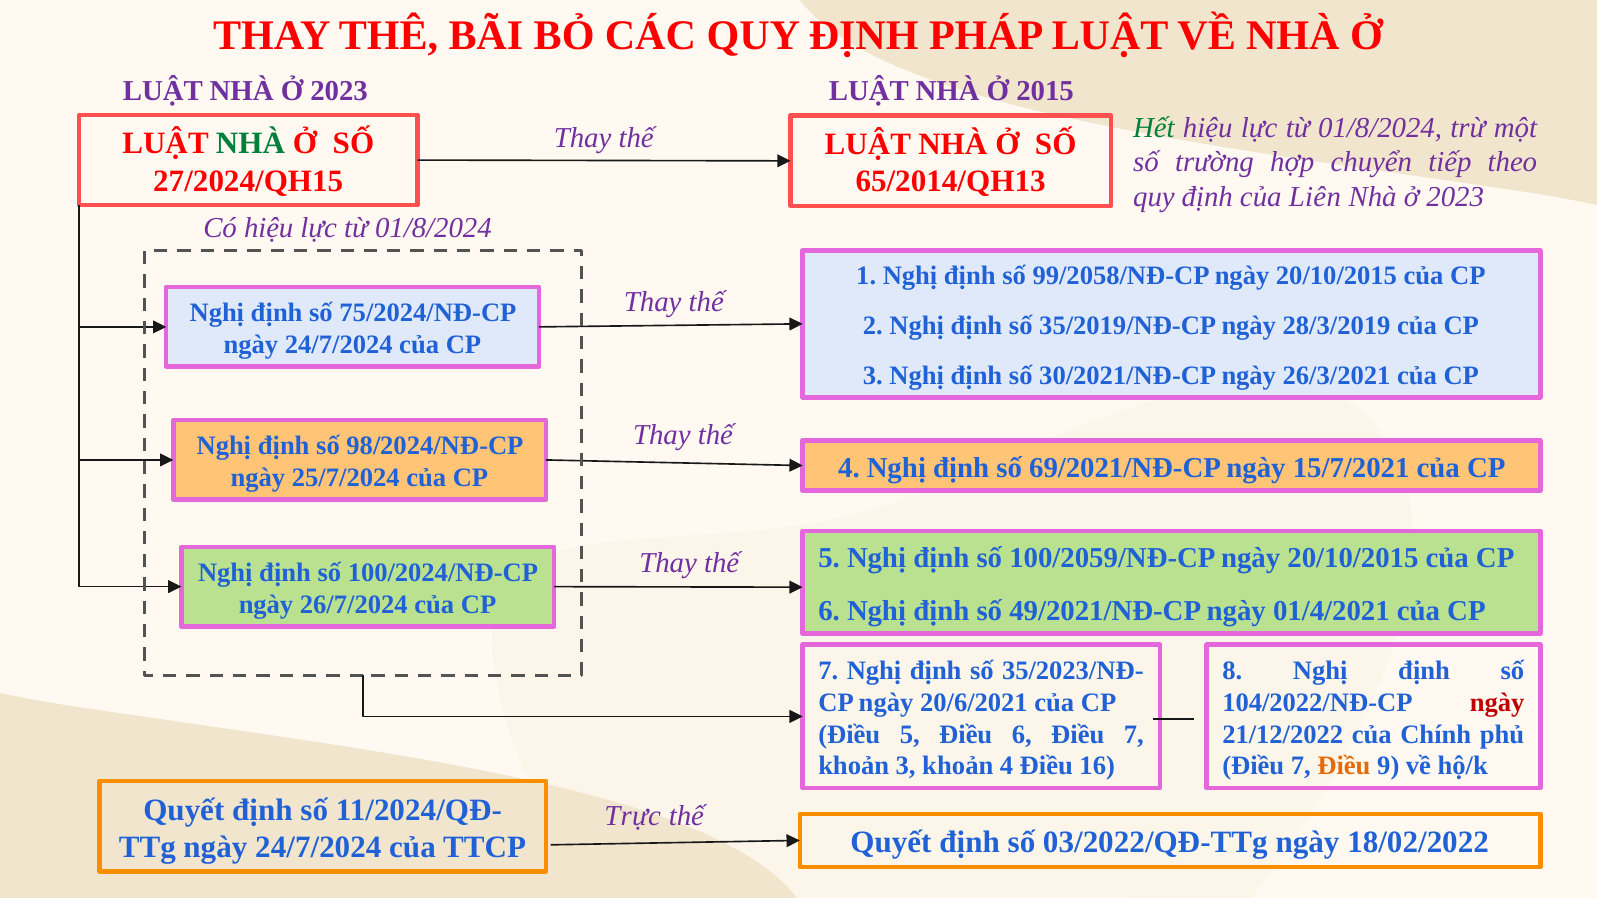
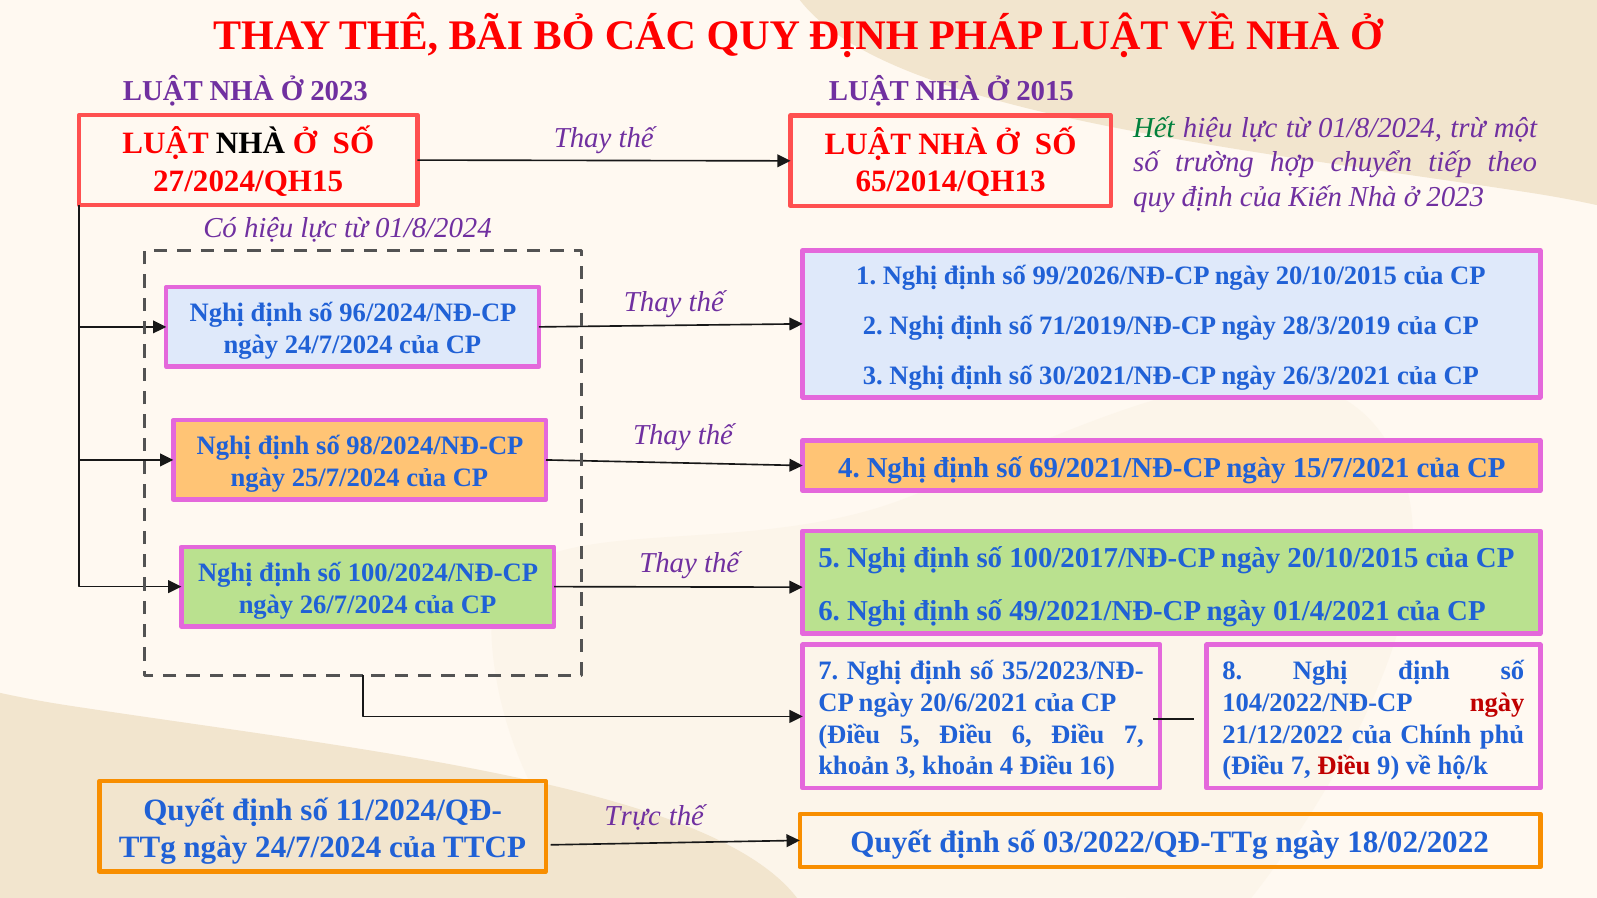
NHÀ at (250, 144) colour: green -> black
Liên: Liên -> Kiến
99/2058/NĐ-CP: 99/2058/NĐ-CP -> 99/2026/NĐ-CP
75/2024/NĐ-CP: 75/2024/NĐ-CP -> 96/2024/NĐ-CP
35/2019/NĐ-CP: 35/2019/NĐ-CP -> 71/2019/NĐ-CP
100/2059/NĐ-CP: 100/2059/NĐ-CP -> 100/2017/NĐ-CP
Điều at (1344, 766) colour: orange -> red
